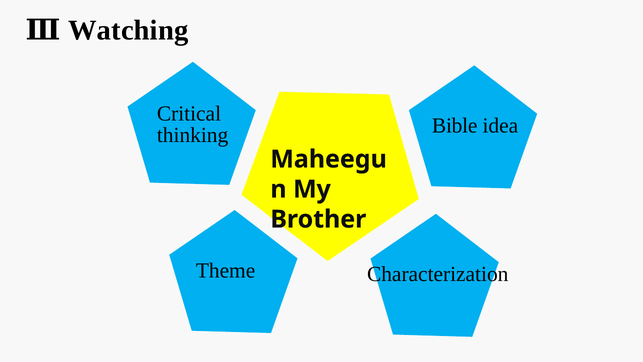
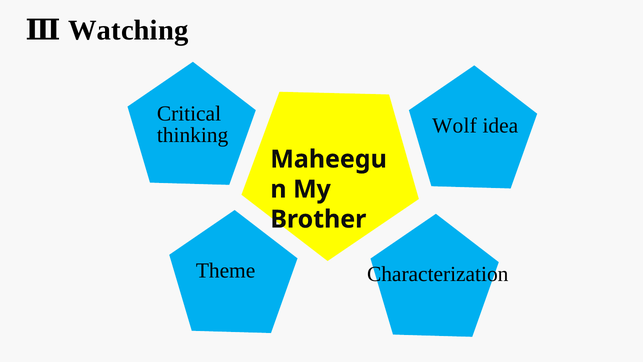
Bible: Bible -> Wolf
